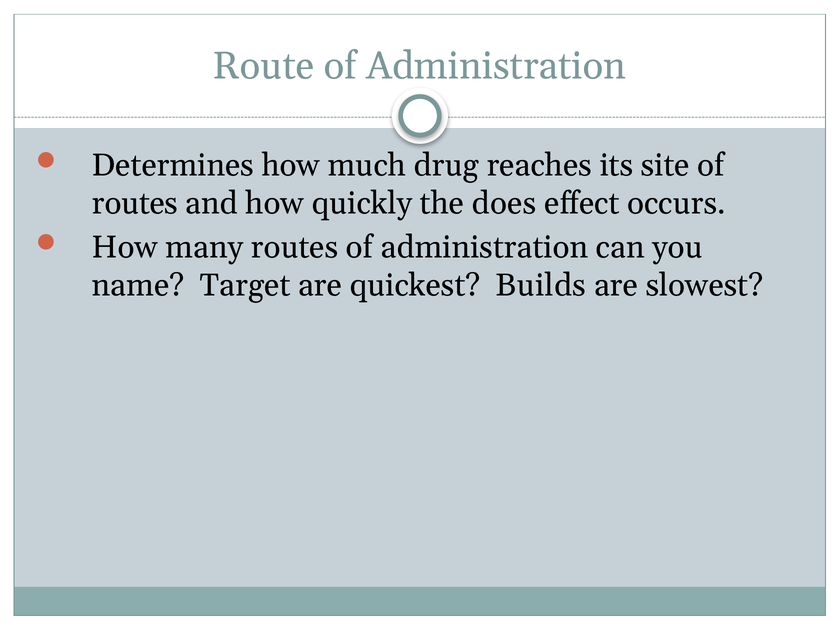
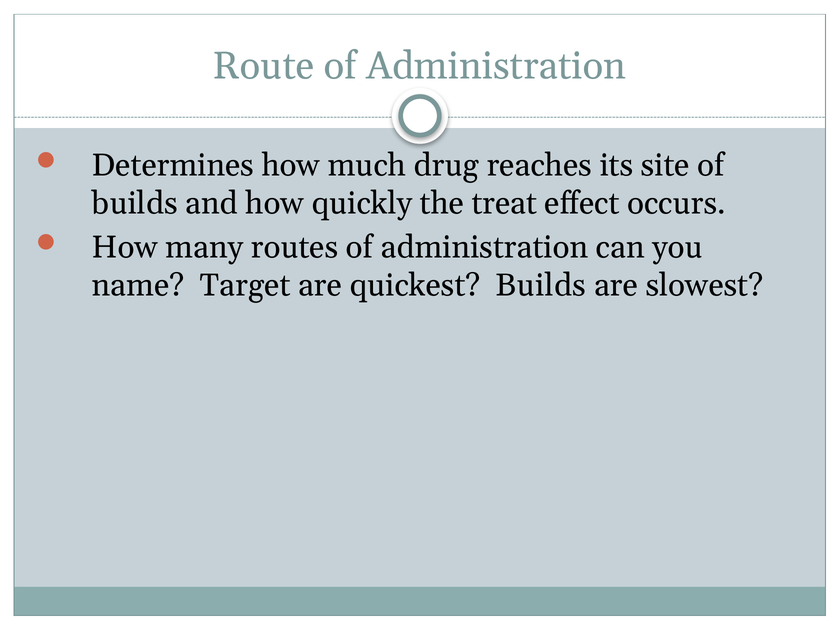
routes at (135, 203): routes -> builds
does: does -> treat
